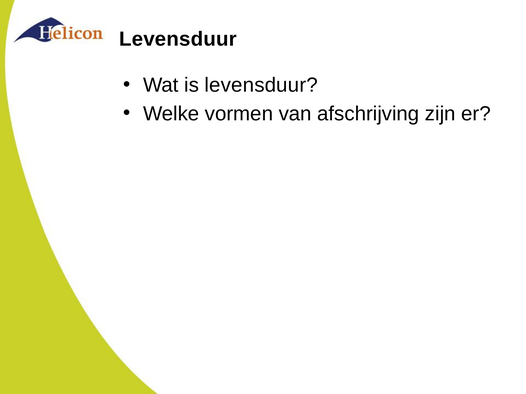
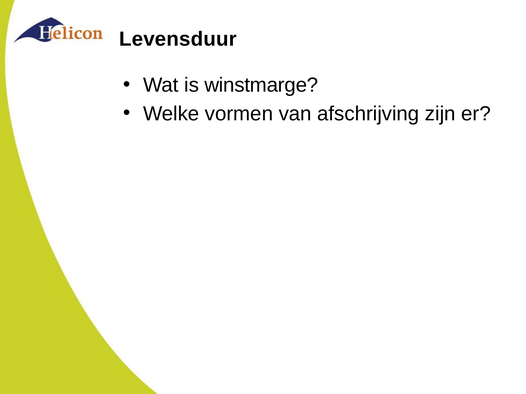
is levensduur: levensduur -> winstmarge
